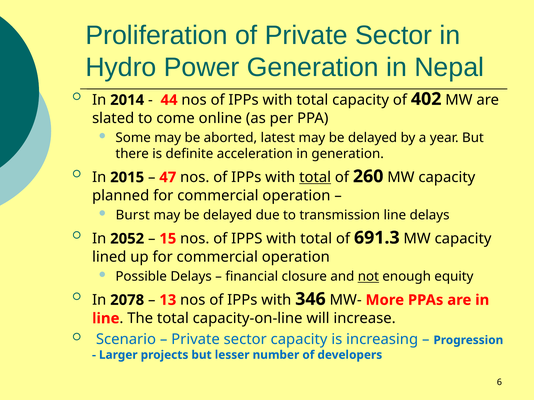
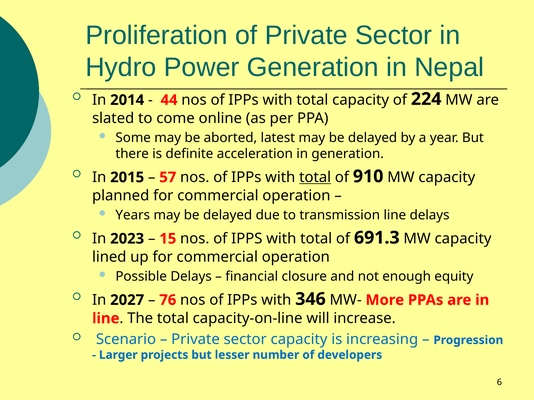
402: 402 -> 224
47: 47 -> 57
260: 260 -> 910
Burst: Burst -> Years
2052: 2052 -> 2023
not underline: present -> none
2078: 2078 -> 2027
13: 13 -> 76
